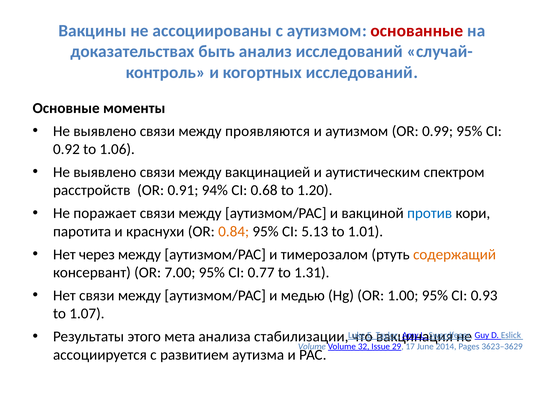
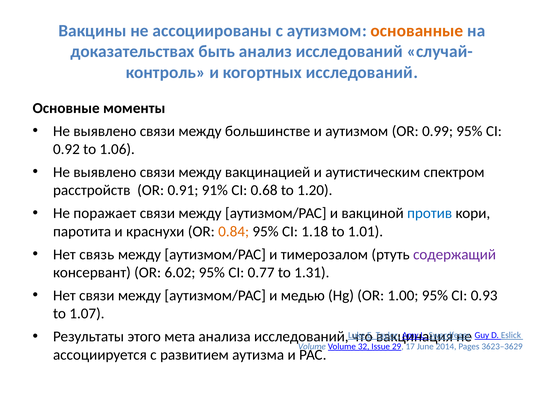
основанные colour: red -> orange
проявляются: проявляются -> большинстве
94%: 94% -> 91%
5.13: 5.13 -> 1.18
через: через -> связь
содержащий colour: orange -> purple
7.00: 7.00 -> 6.02
анализа стабилизации: стабилизации -> исследований
